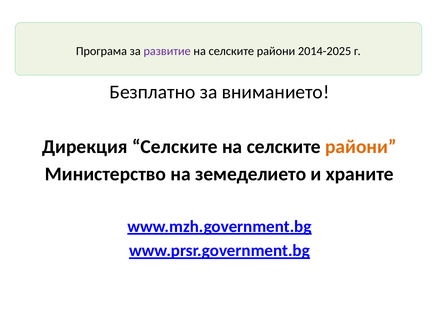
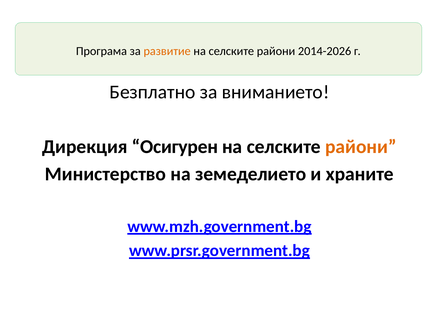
развитие colour: purple -> orange
2014-2025: 2014-2025 -> 2014-2026
Дирекция Селските: Селските -> Осигурен
